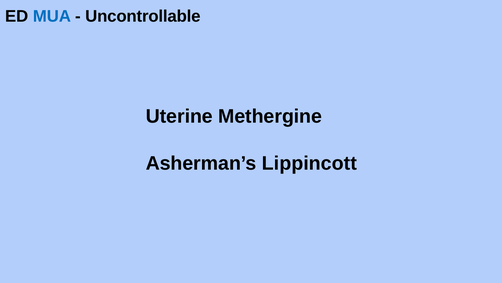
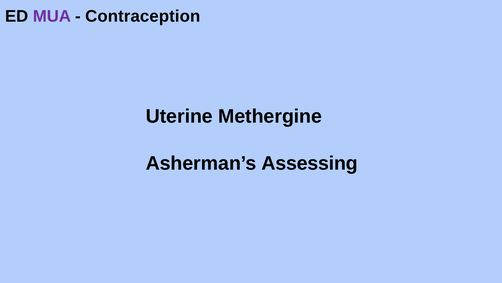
MUA colour: blue -> purple
Uncontrollable: Uncontrollable -> Contraception
Lippincott: Lippincott -> Assessing
